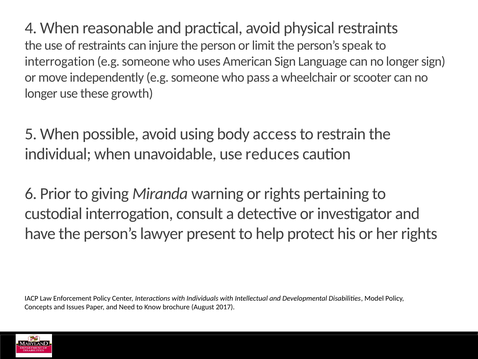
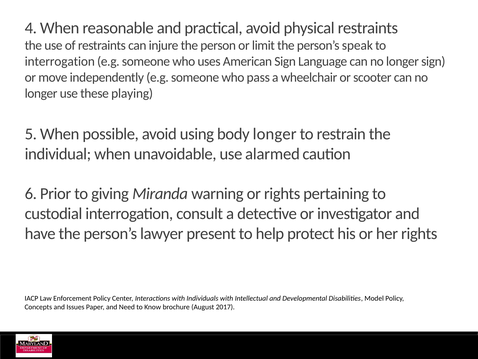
growth: growth -> playing
body access: access -> longer
reduces: reduces -> alarmed
